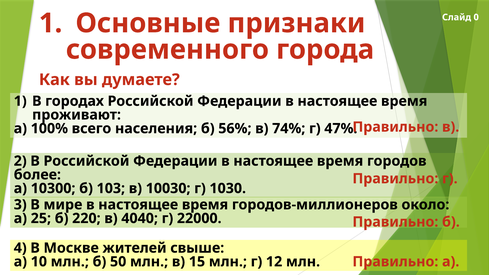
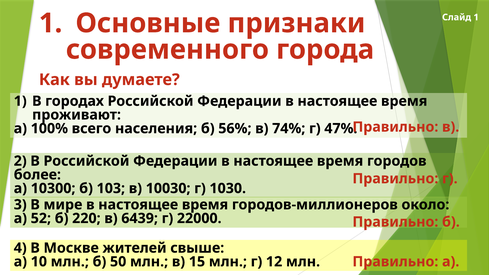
Слайд 0: 0 -> 1
25: 25 -> 52
4040: 4040 -> 6439
